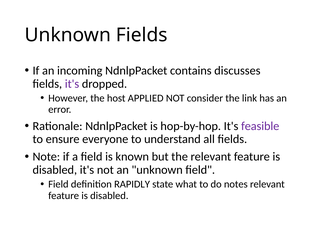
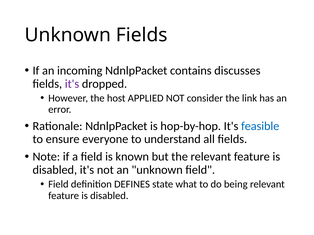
feasible colour: purple -> blue
RAPIDLY: RAPIDLY -> DEFINES
notes: notes -> being
